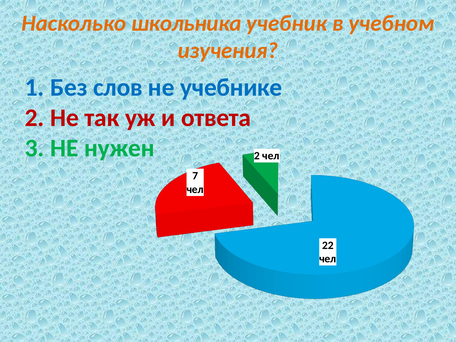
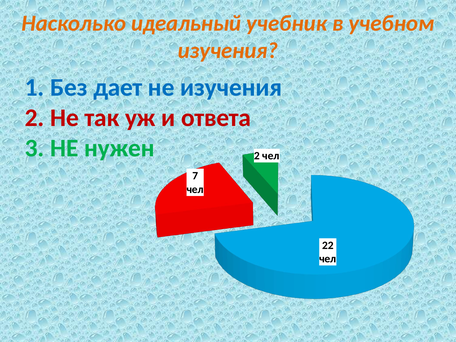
школьника: школьника -> идеальный
слов: слов -> дает
не учебнике: учебнике -> изучения
